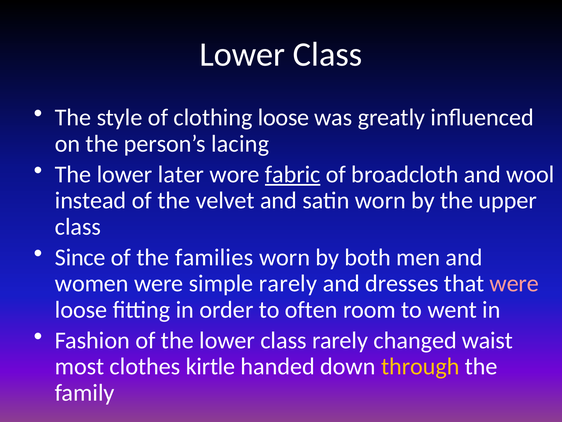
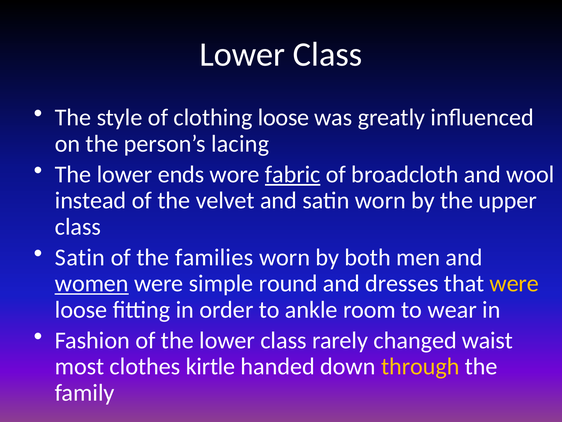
later: later -> ends
Since at (80, 257): Since -> Satin
women underline: none -> present
simple rarely: rarely -> round
were at (514, 283) colour: pink -> yellow
often: often -> ankle
went: went -> wear
